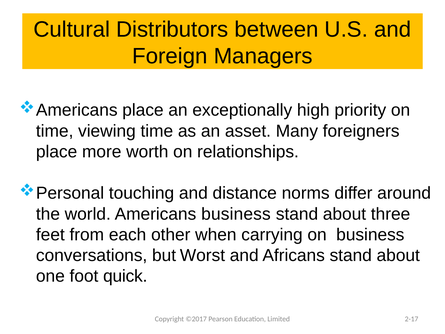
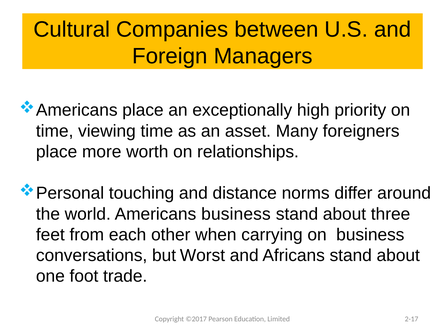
Distributors: Distributors -> Companies
quick: quick -> trade
